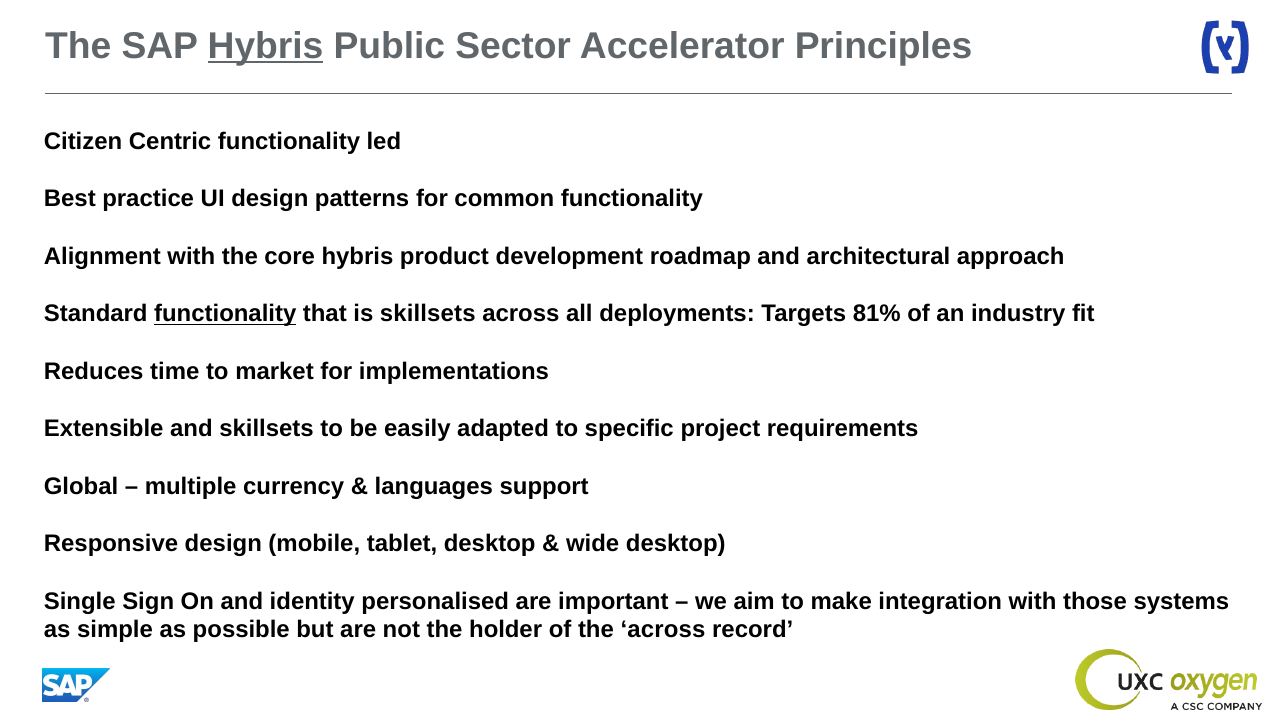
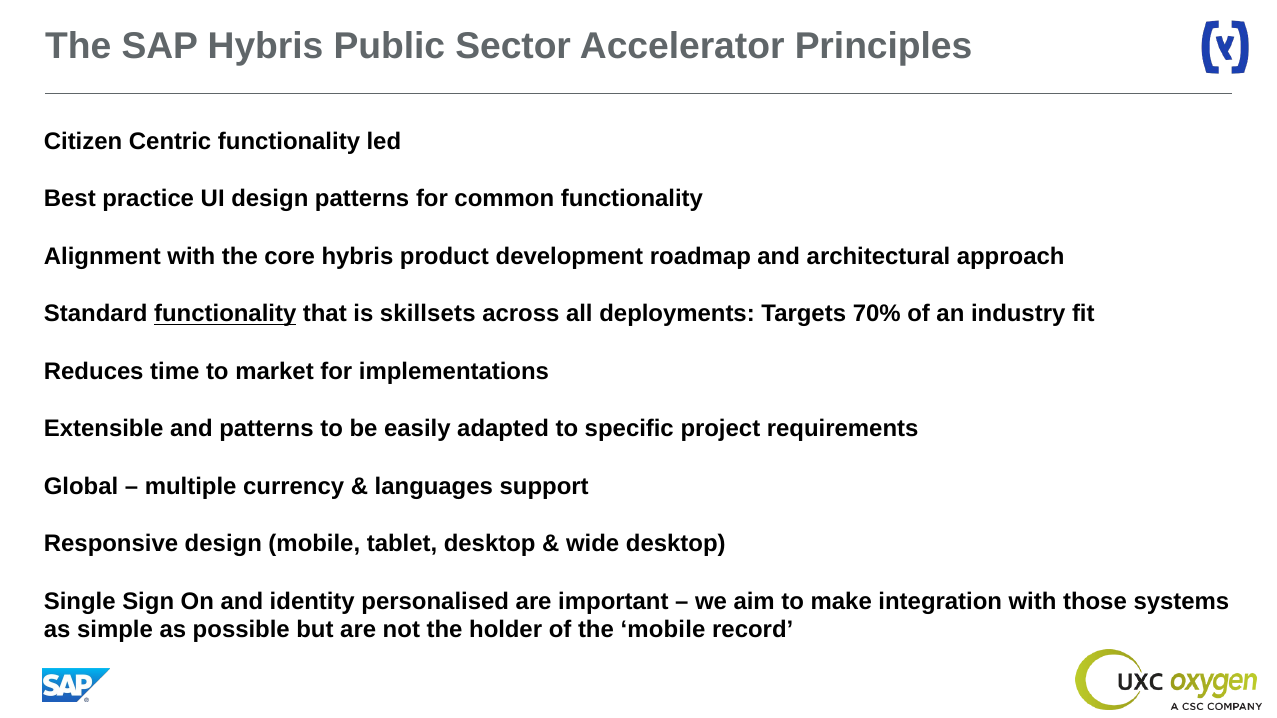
Hybris at (266, 46) underline: present -> none
81%: 81% -> 70%
and skillsets: skillsets -> patterns
the across: across -> mobile
